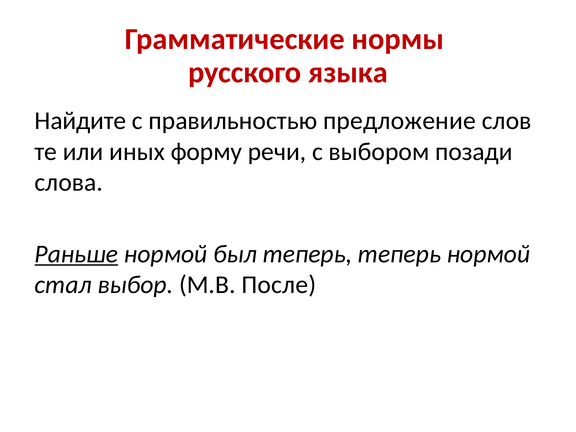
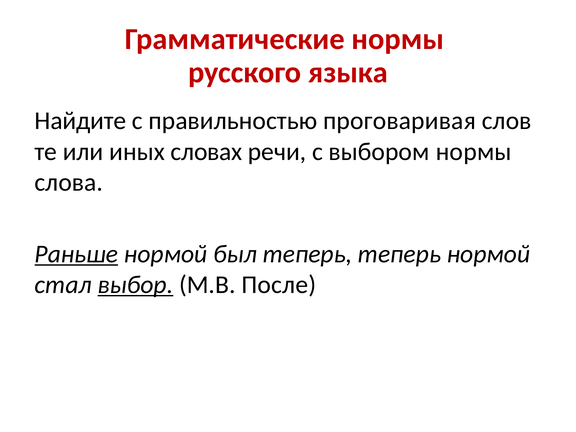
предложение: предложение -> проговаривая
форму: форму -> словах
выбором позади: позади -> нормы
выбор underline: none -> present
